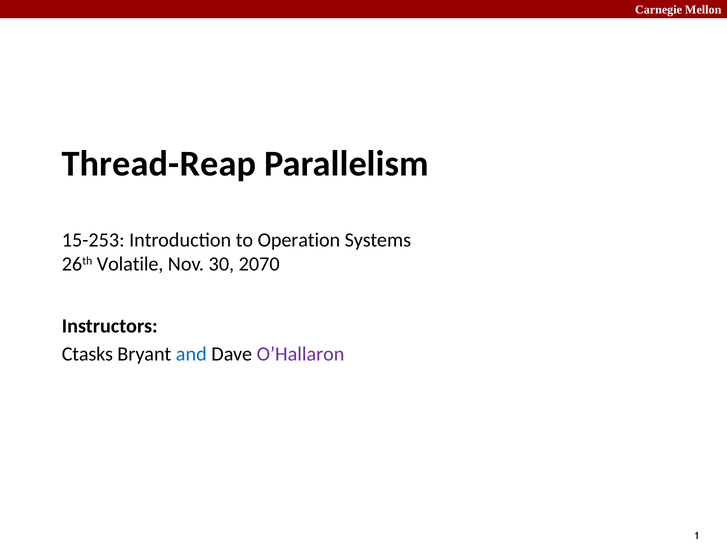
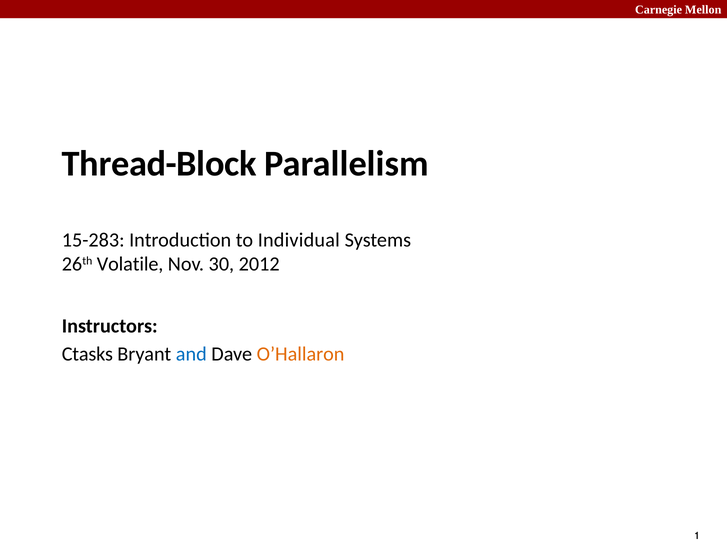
Thread-Reap: Thread-Reap -> Thread-Block
15-253: 15-253 -> 15-283
Operation: Operation -> Individual
2070: 2070 -> 2012
O’Hallaron colour: purple -> orange
